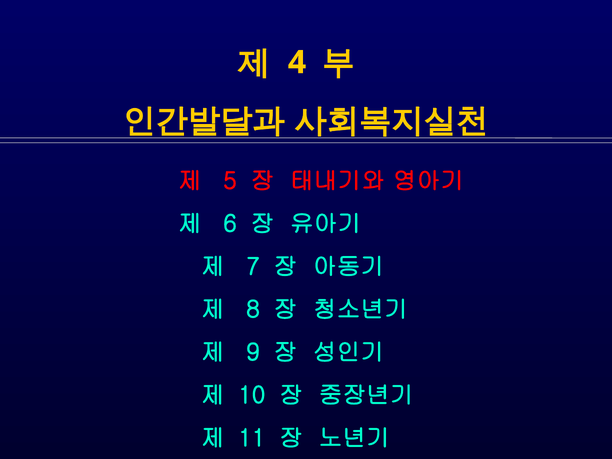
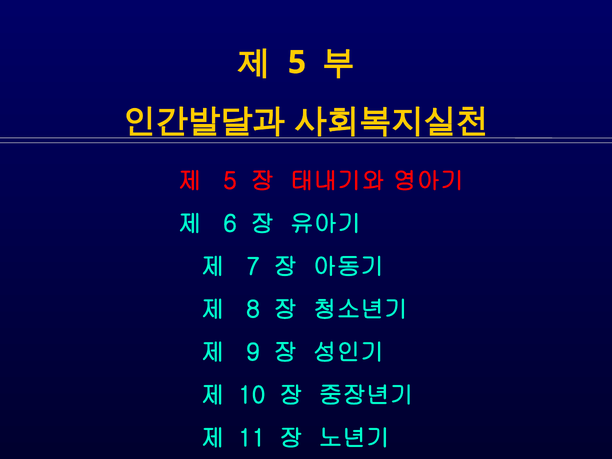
4 at (297, 62): 4 -> 5
